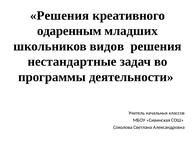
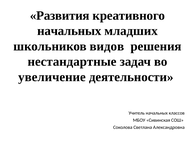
Решения at (60, 16): Решения -> Развития
одаренным at (69, 31): одаренным -> начальных
программы: программы -> увеличение
